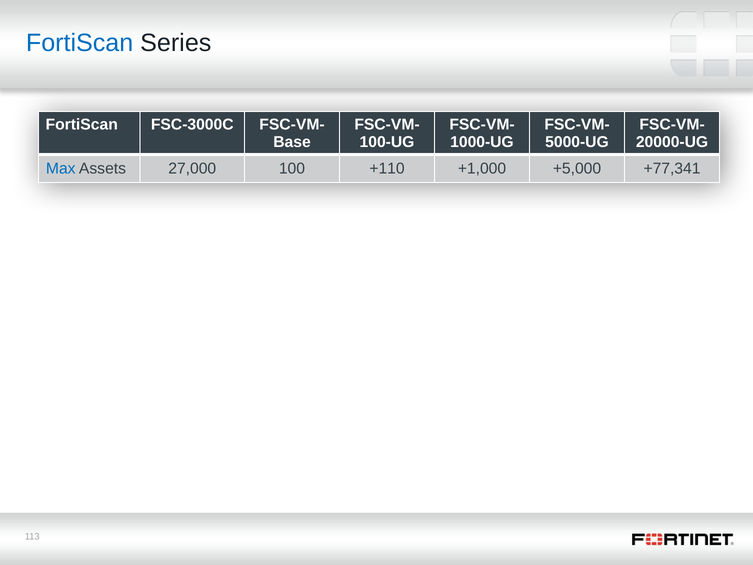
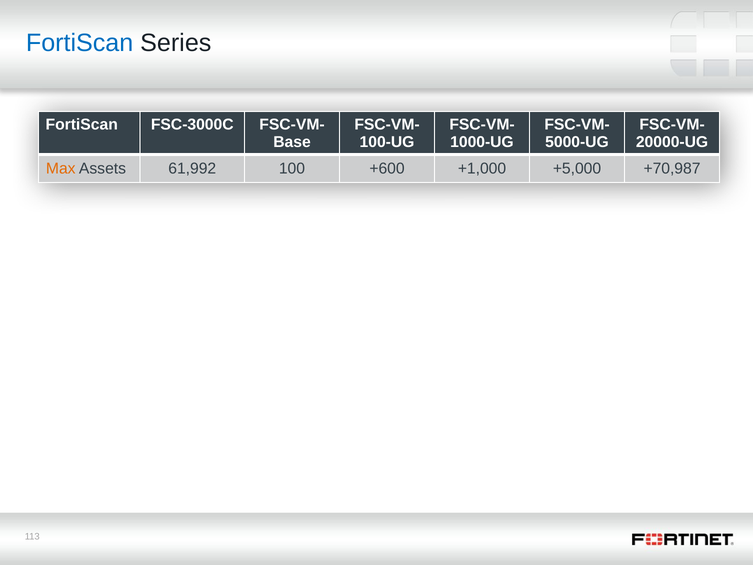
Max colour: blue -> orange
27,000: 27,000 -> 61,992
+110: +110 -> +600
+77,341: +77,341 -> +70,987
